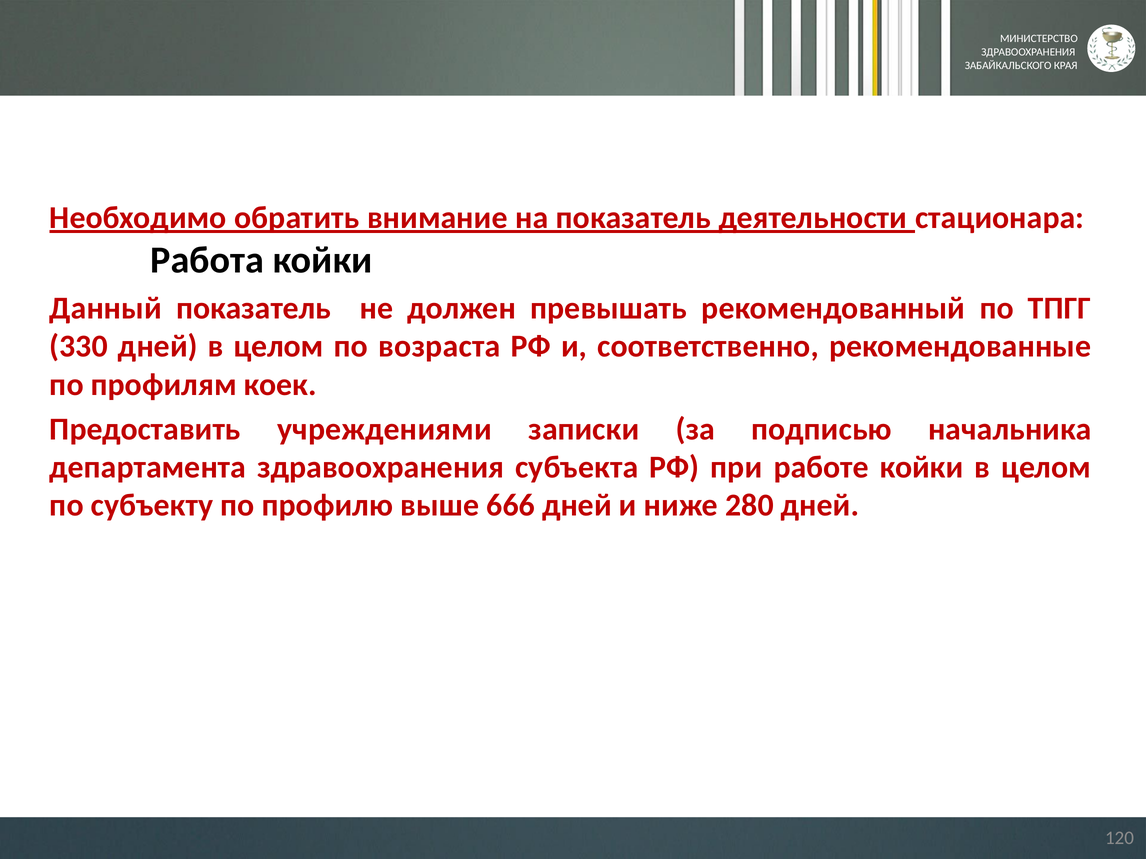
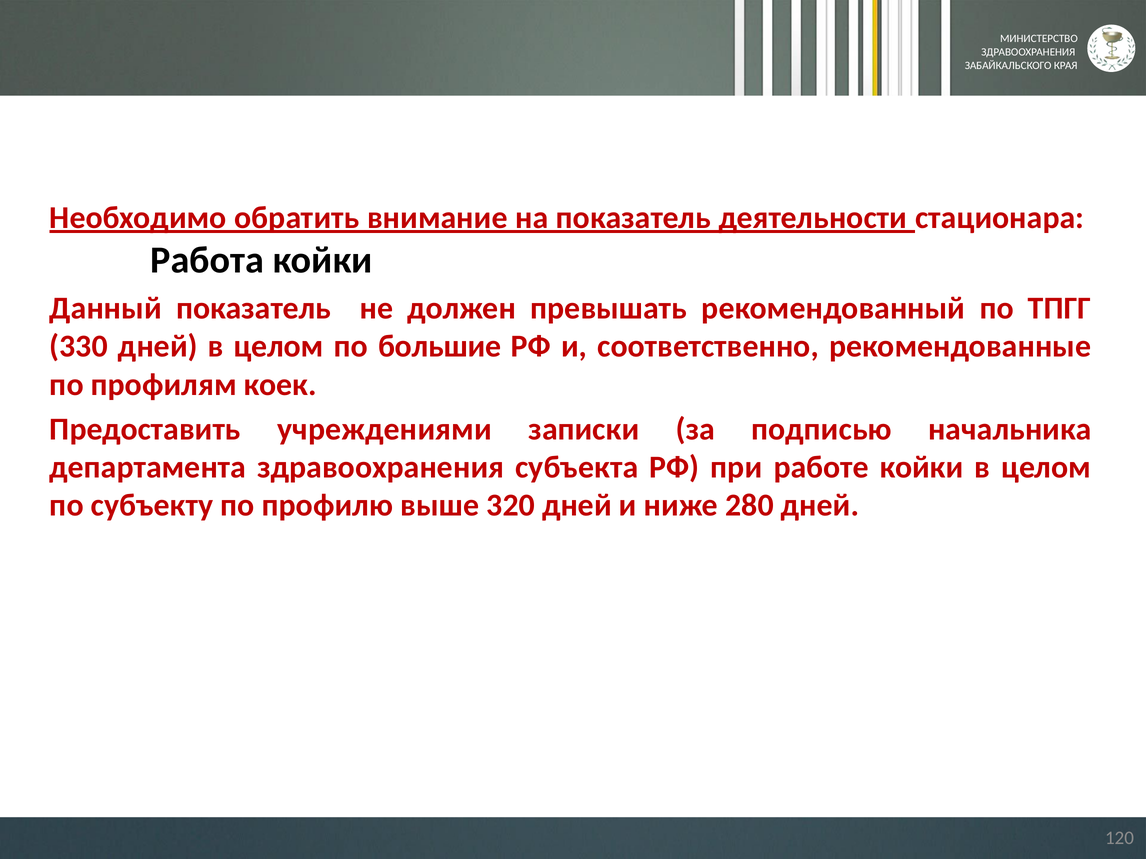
возраста: возраста -> большие
666: 666 -> 320
